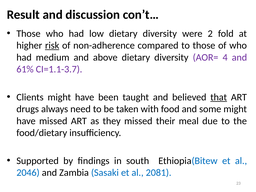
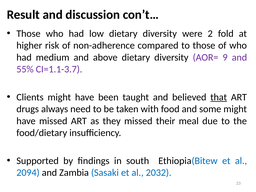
risk underline: present -> none
4: 4 -> 9
61%: 61% -> 55%
2046: 2046 -> 2094
2081: 2081 -> 2032
